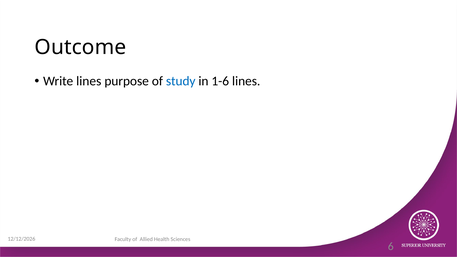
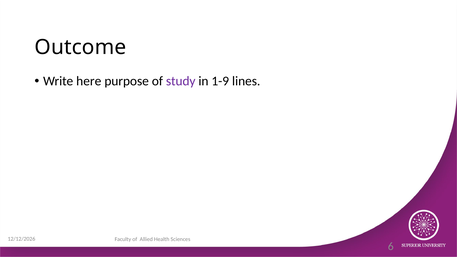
Write lines: lines -> here
study colour: blue -> purple
1-6: 1-6 -> 1-9
